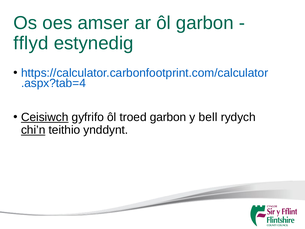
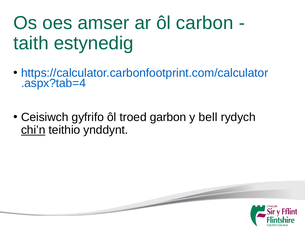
ôl garbon: garbon -> carbon
fflyd: fflyd -> taith
Ceisiwch underline: present -> none
